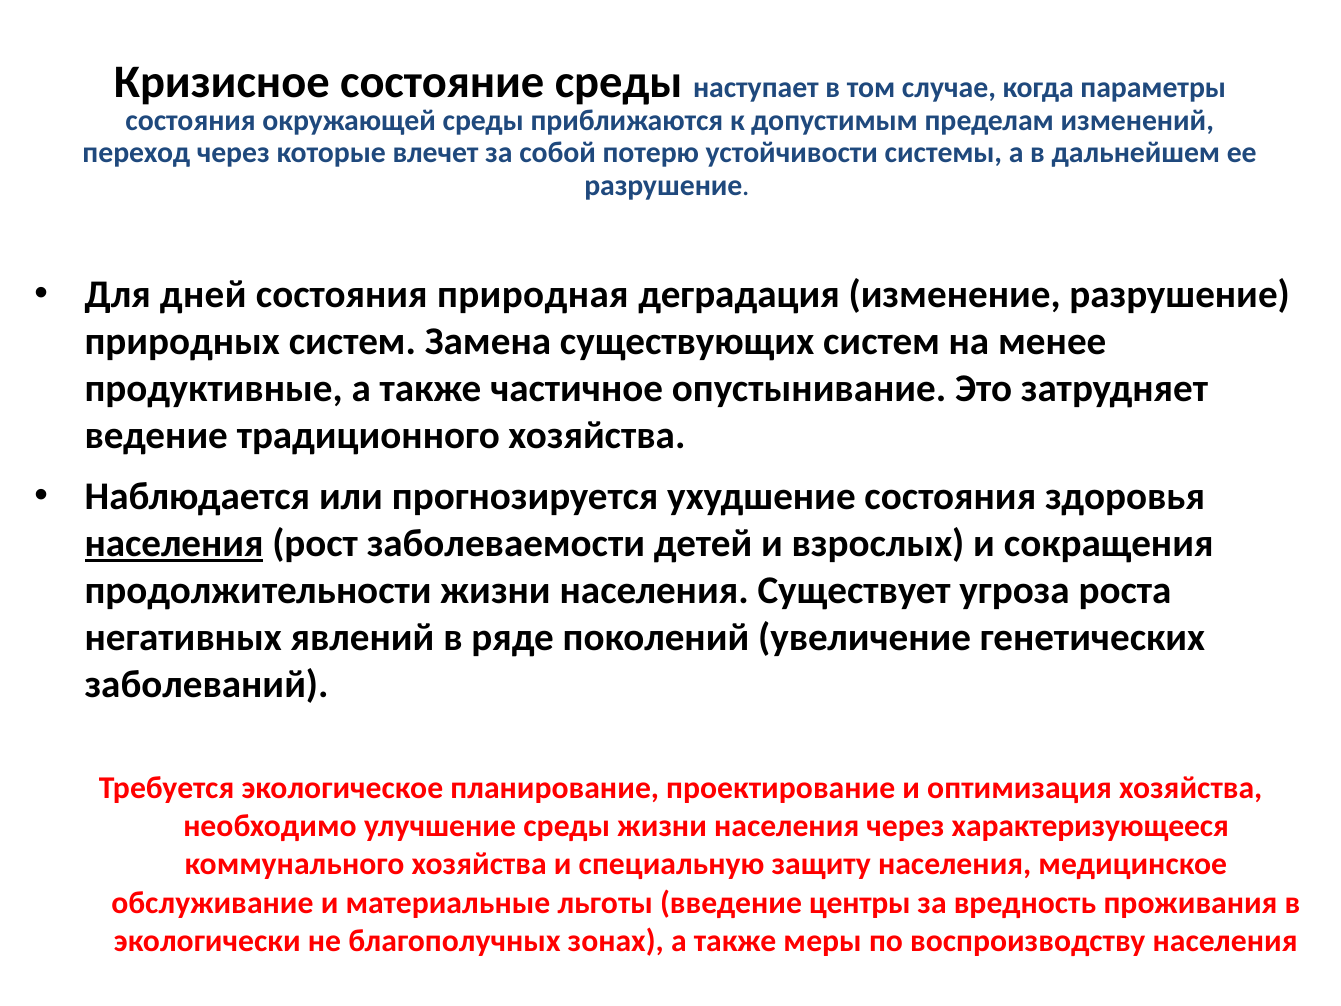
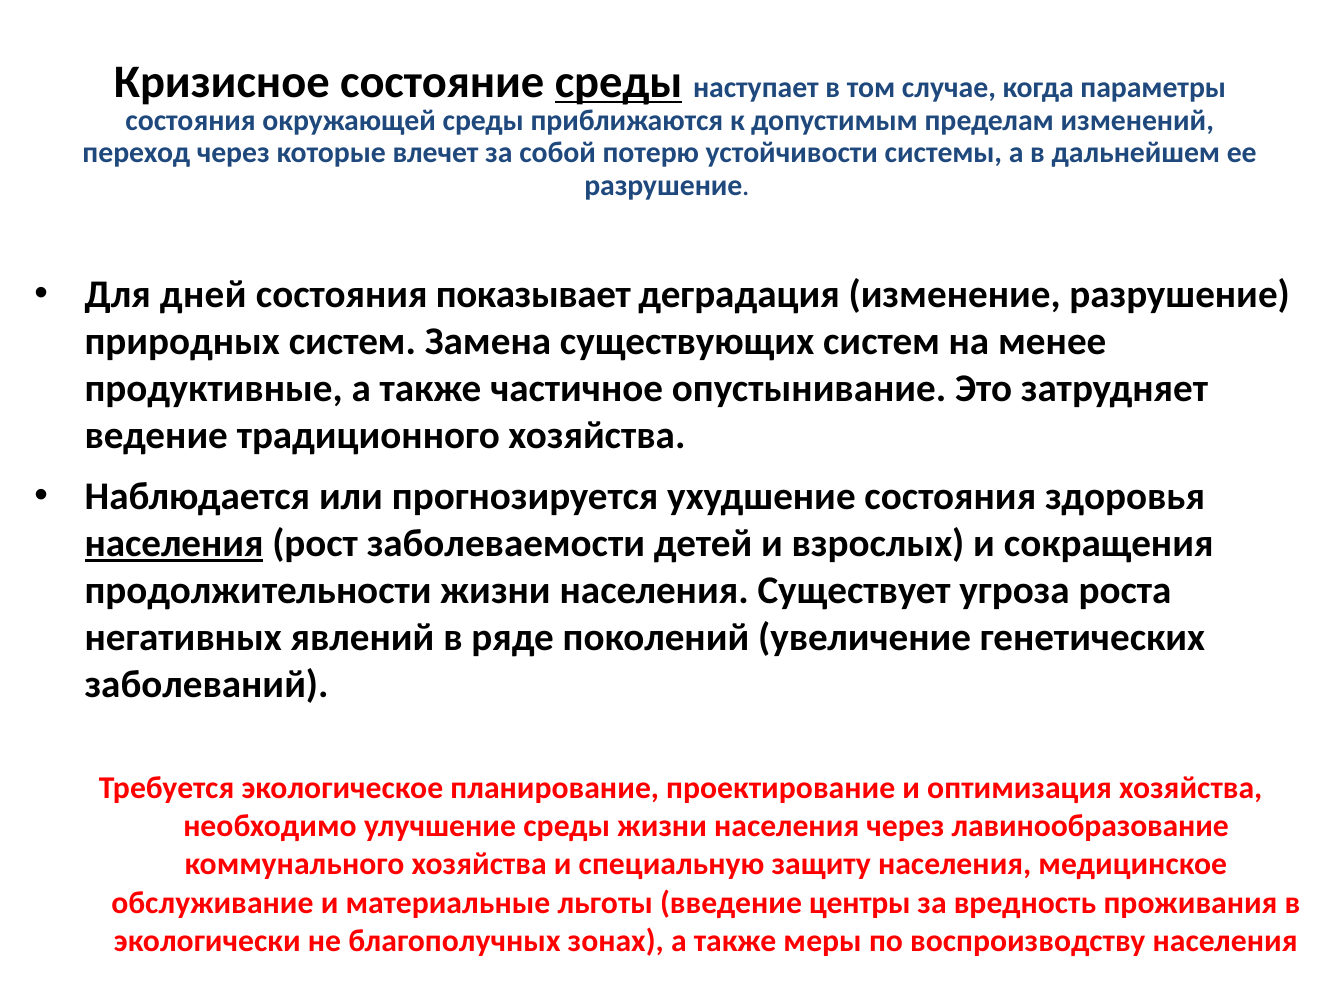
среды at (619, 82) underline: none -> present
природная: природная -> показывает
характеризующееся: характеризующееся -> лавинообразование
